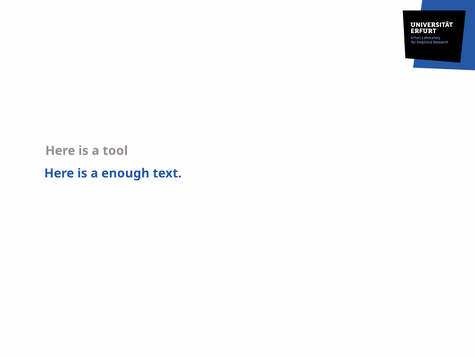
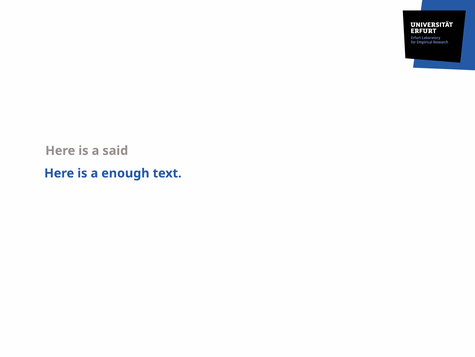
tool: tool -> said
